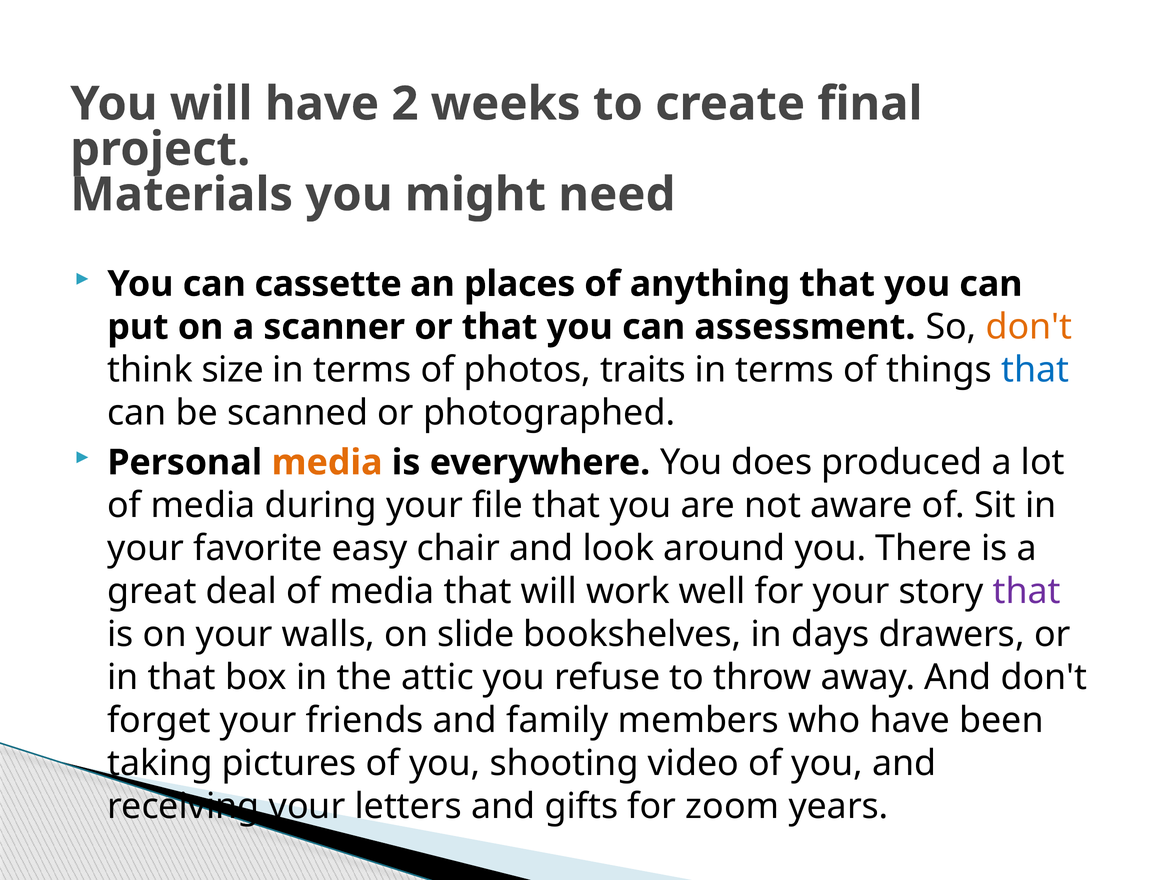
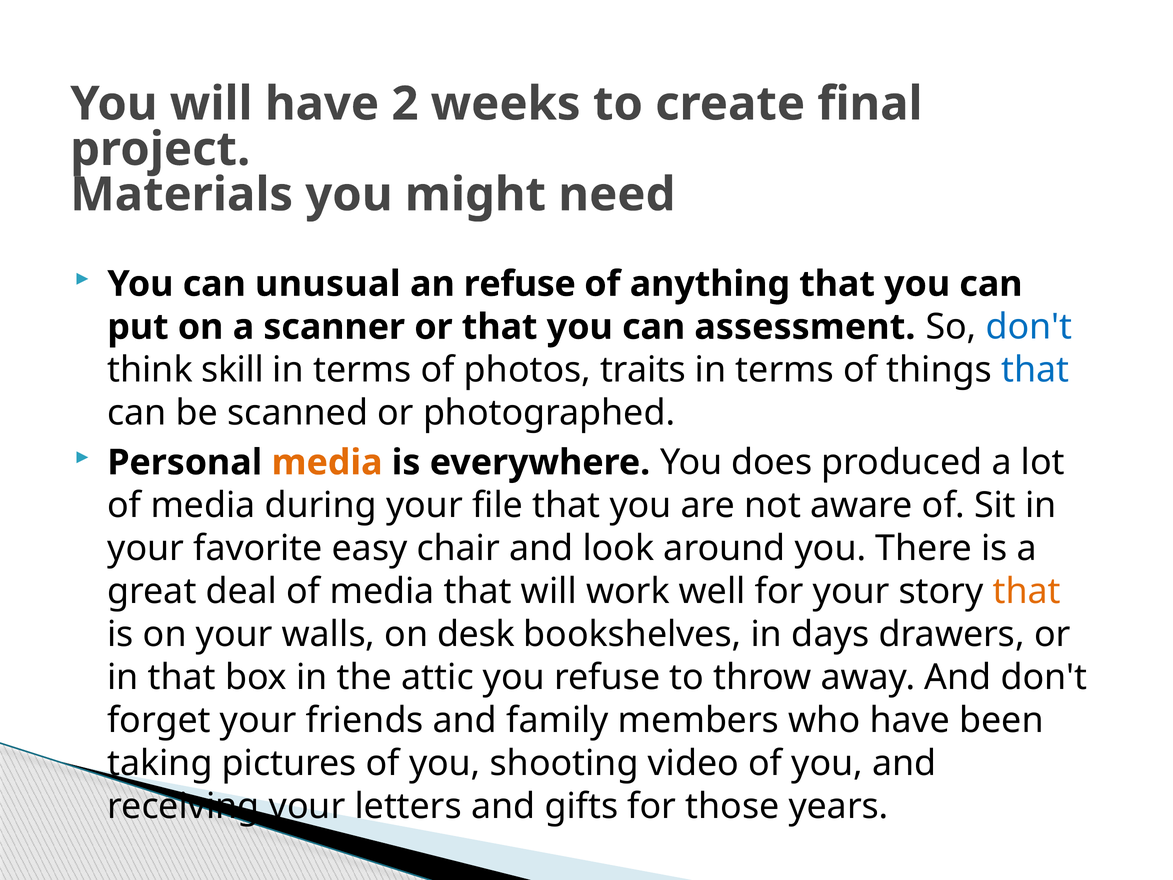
cassette: cassette -> unusual
an places: places -> refuse
don't at (1029, 327) colour: orange -> blue
size: size -> skill
that at (1027, 591) colour: purple -> orange
slide: slide -> desk
zoom: zoom -> those
